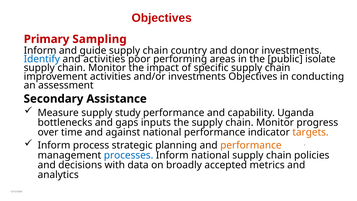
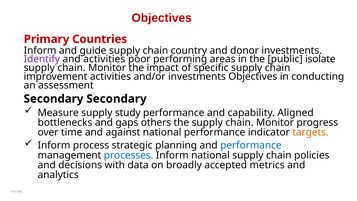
Sampling: Sampling -> Countries
Identify colour: blue -> purple
Secondary Assistance: Assistance -> Secondary
Uganda: Uganda -> Aligned
inputs: inputs -> others
performance at (251, 145) colour: orange -> blue
